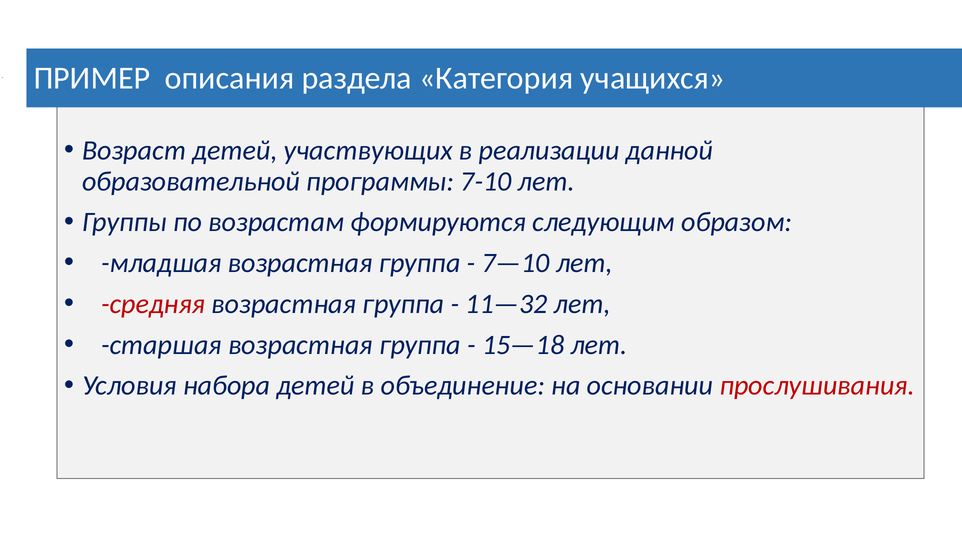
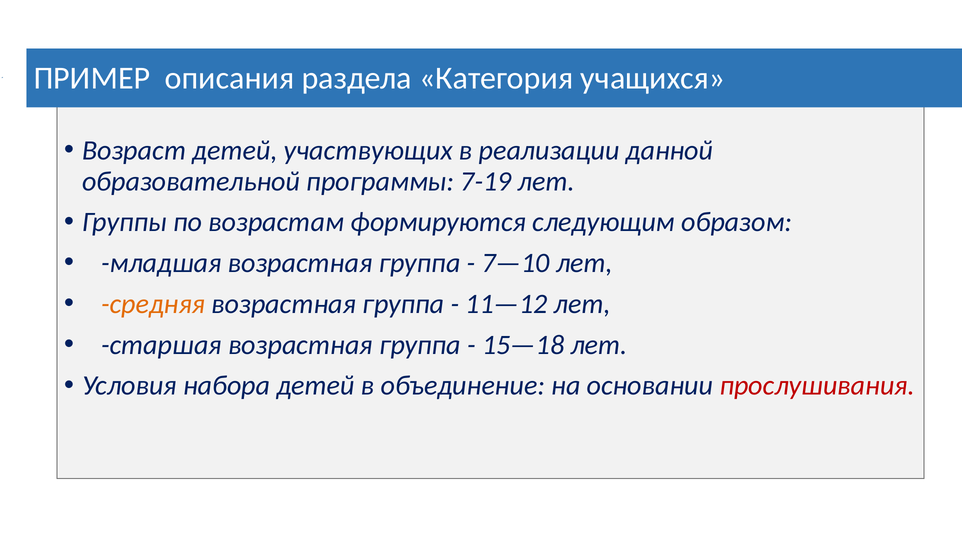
7-10: 7-10 -> 7-19
средняя colour: red -> orange
11—32: 11—32 -> 11—12
